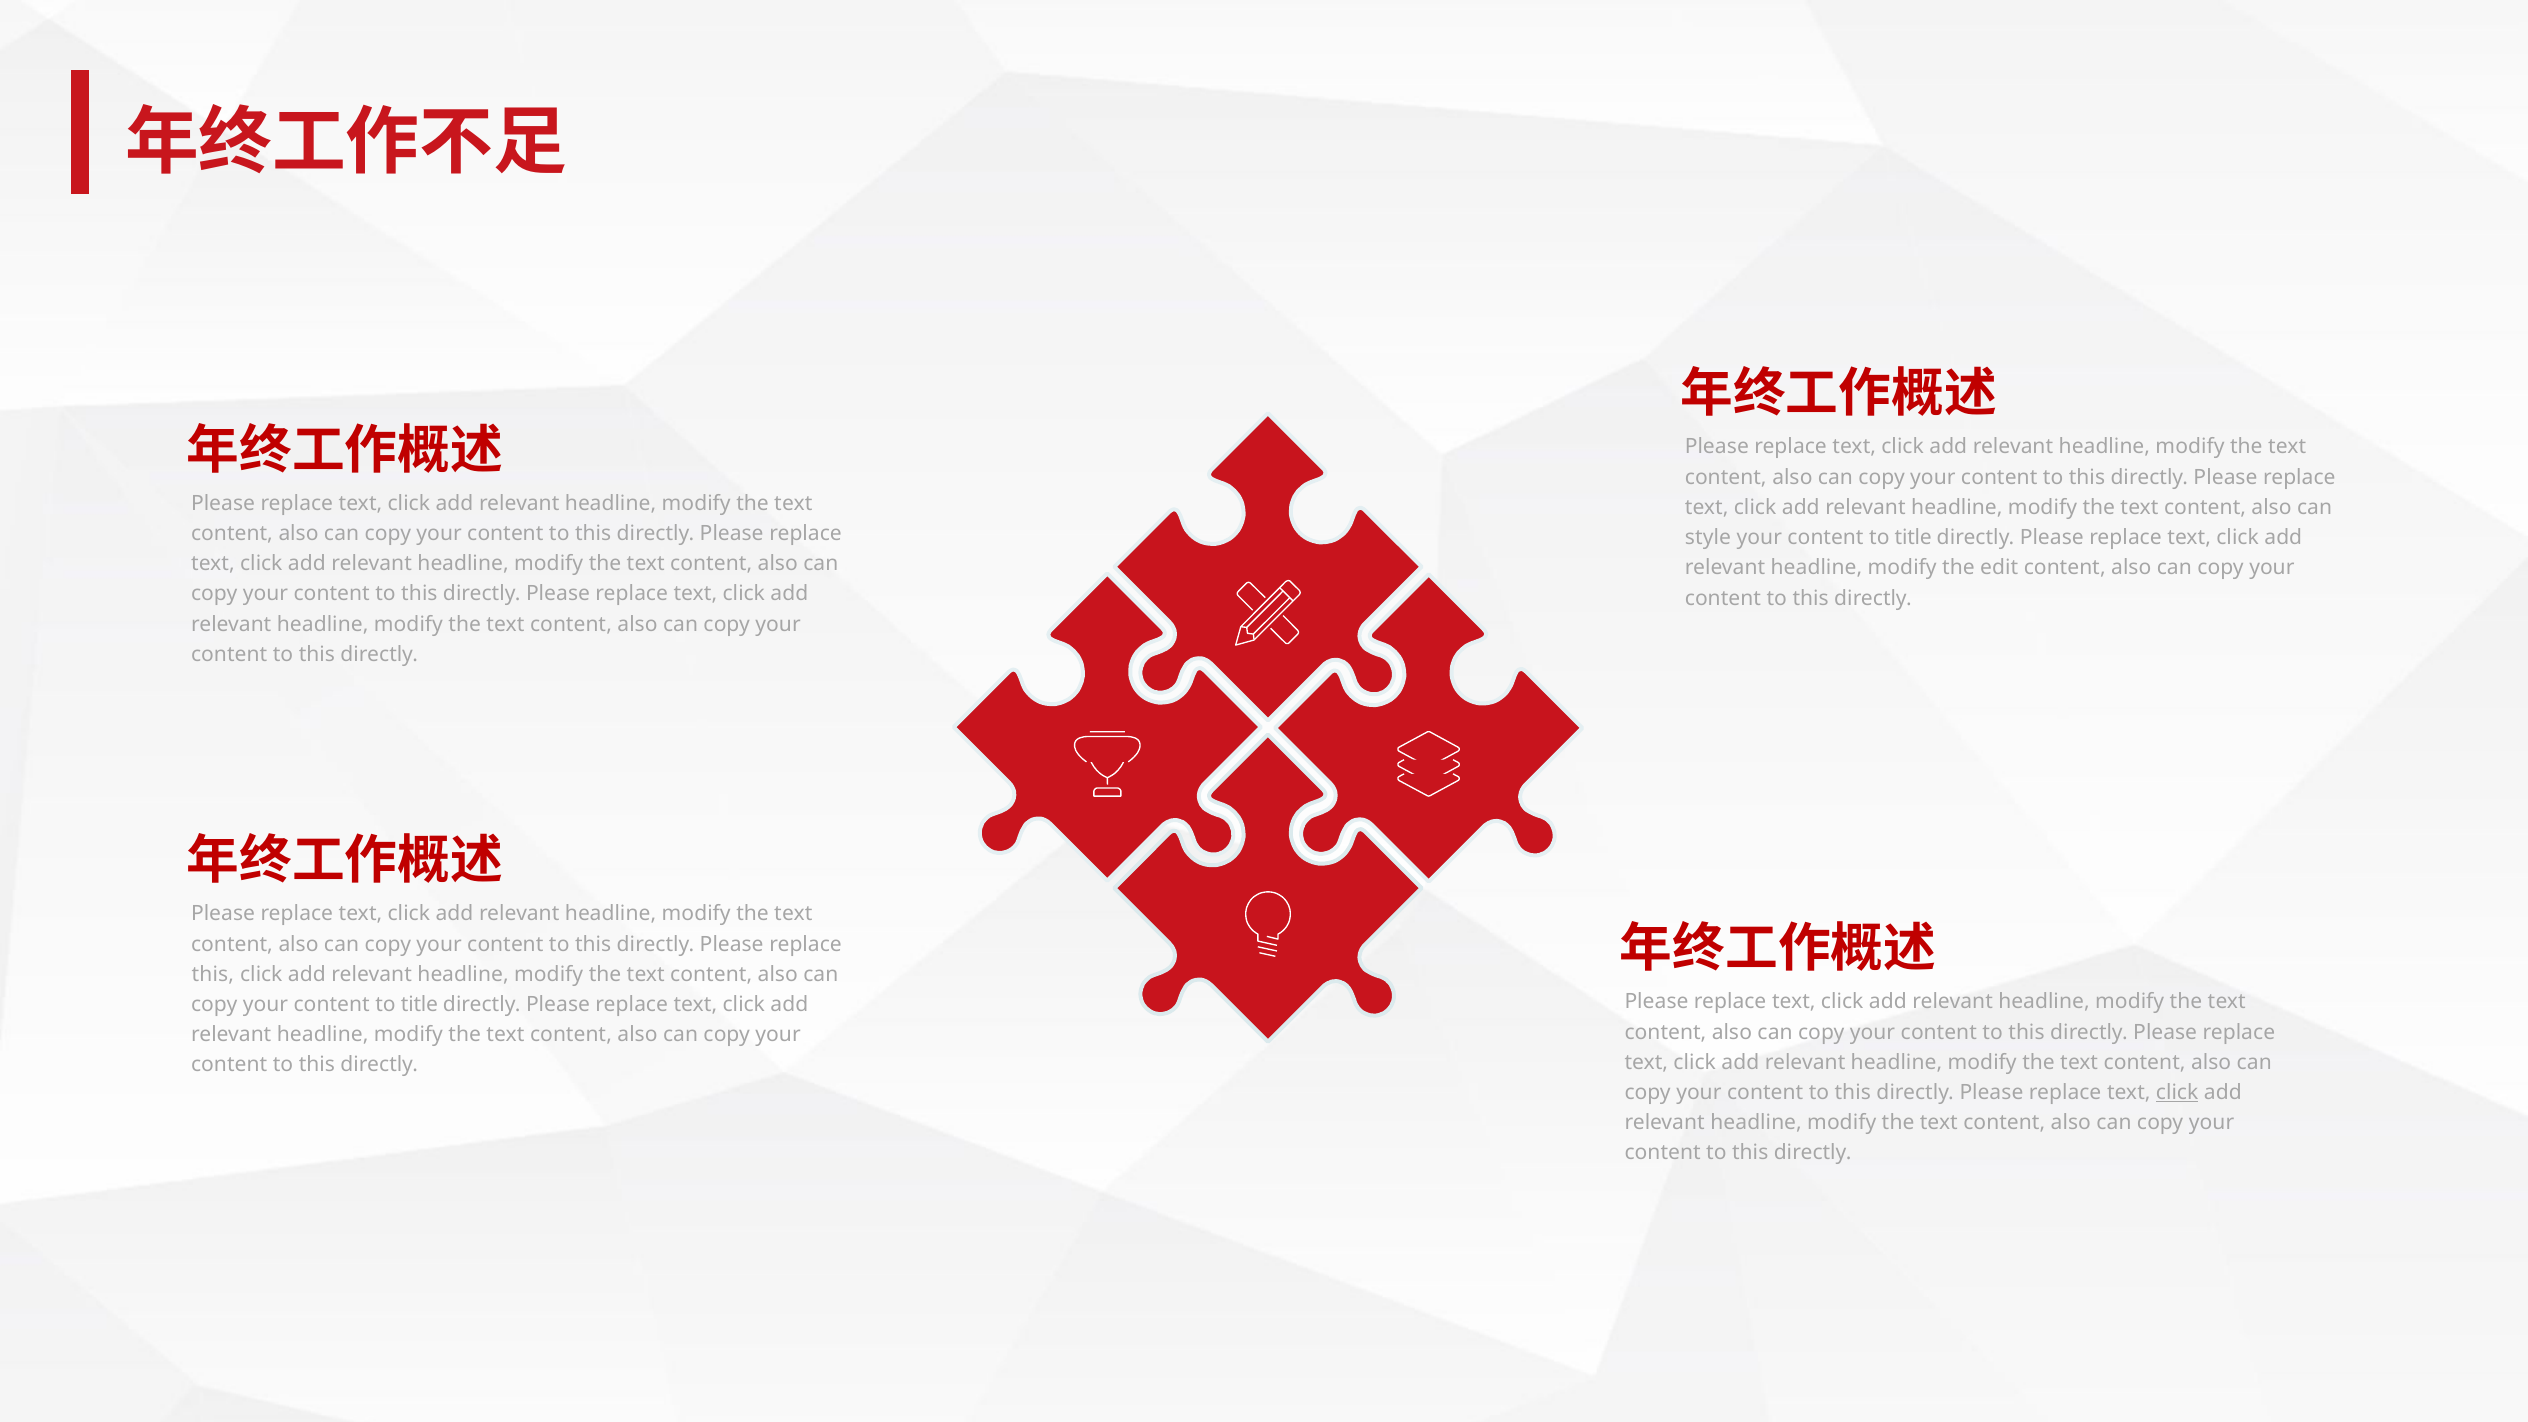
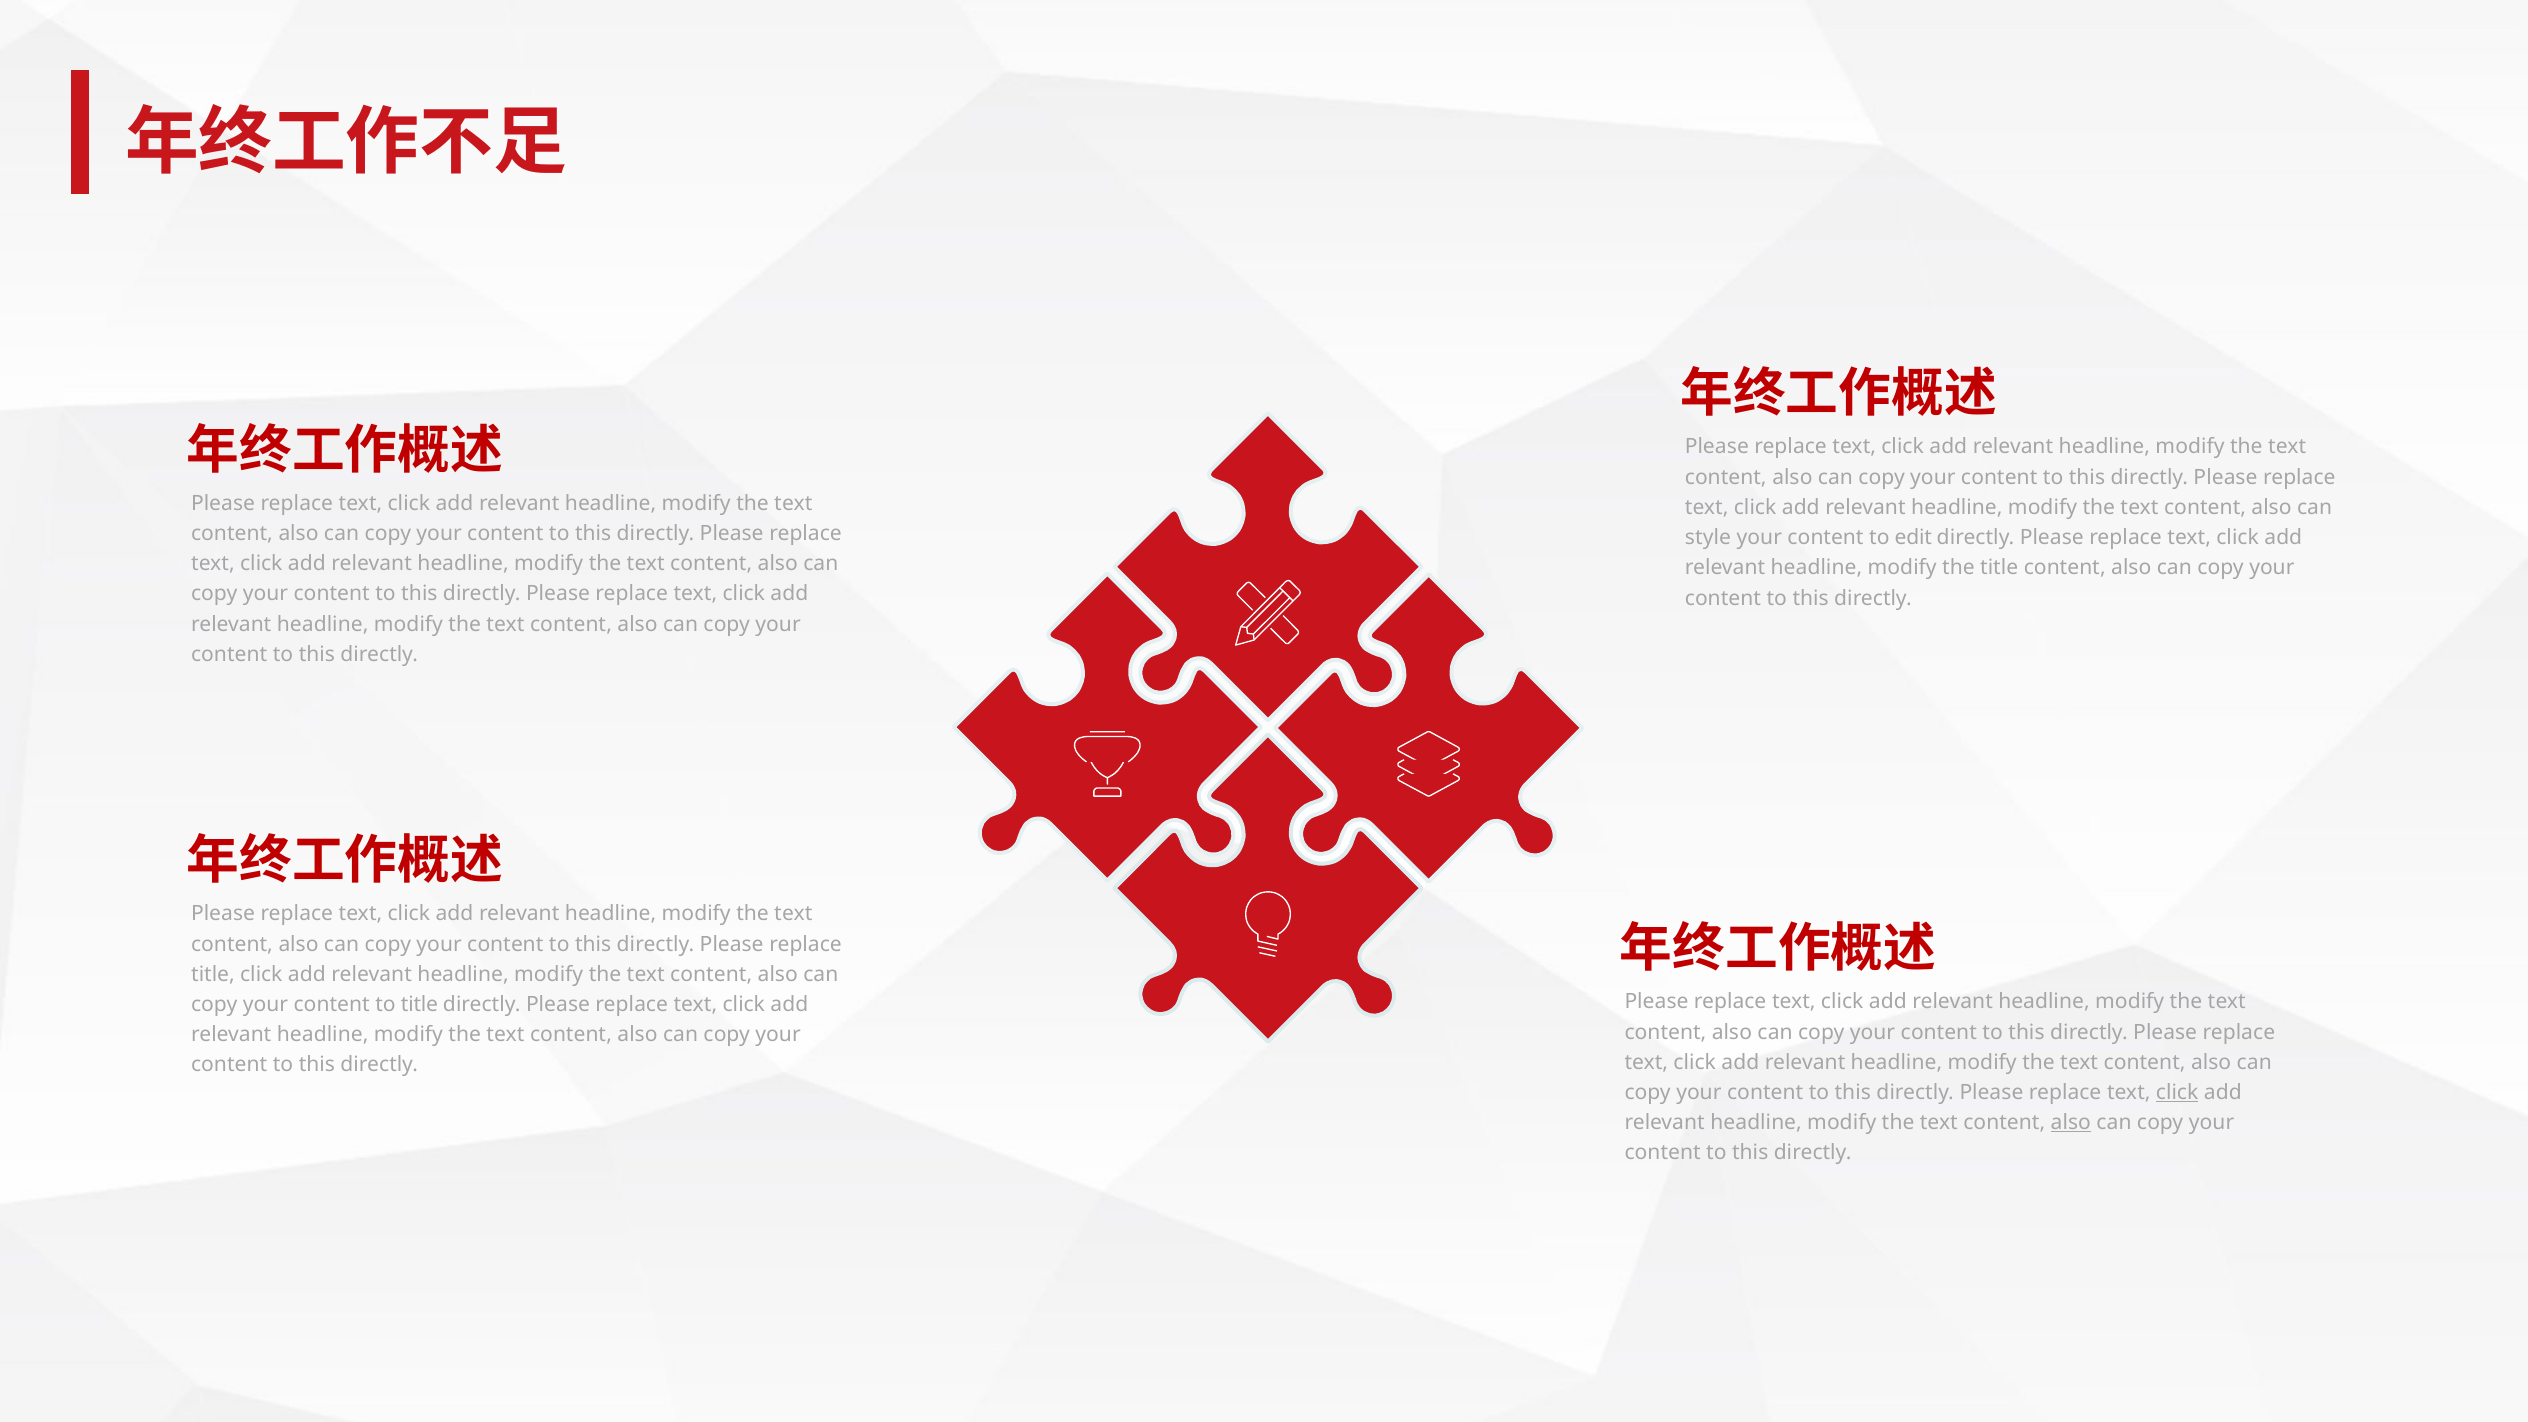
title at (1913, 538): title -> edit
the edit: edit -> title
this at (213, 974): this -> title
also at (2071, 1123) underline: none -> present
